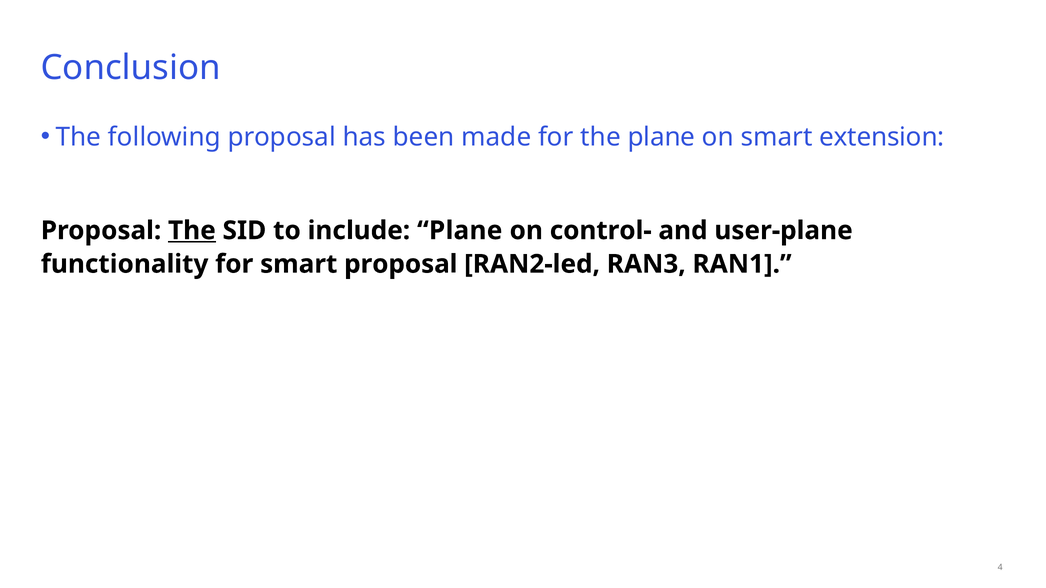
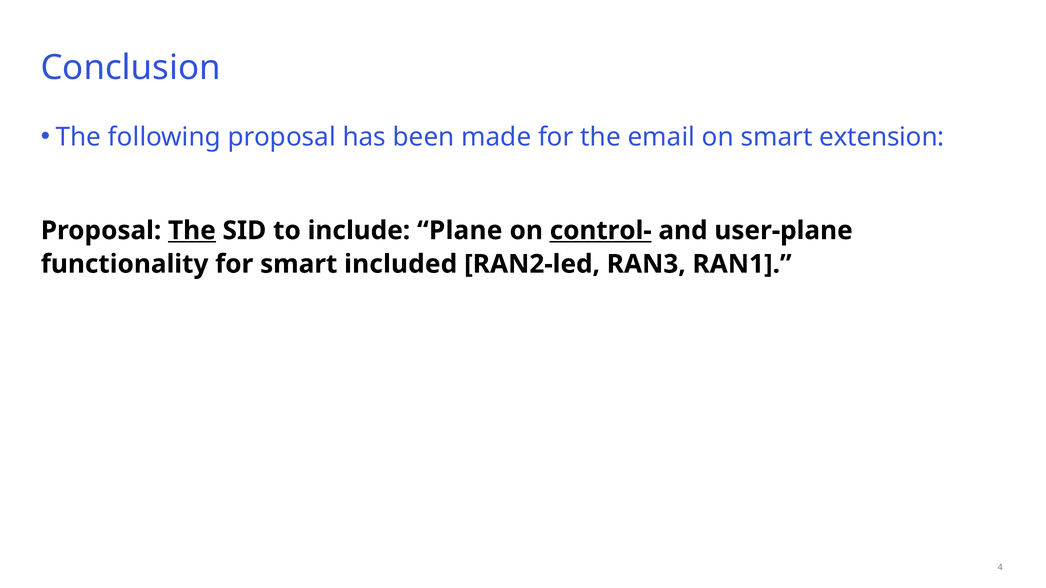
the plane: plane -> email
control- underline: none -> present
smart proposal: proposal -> included
